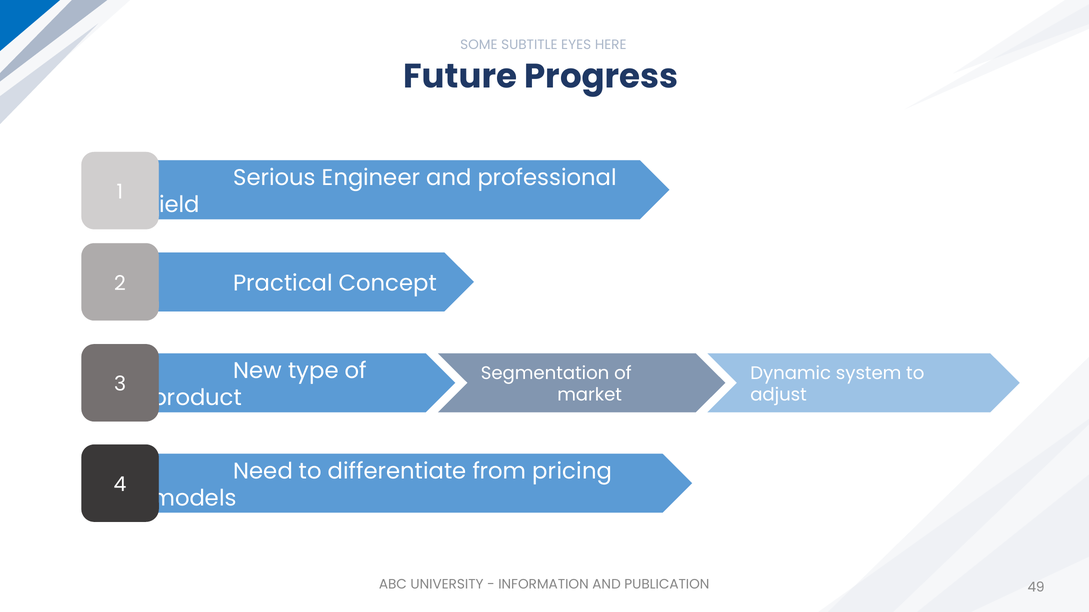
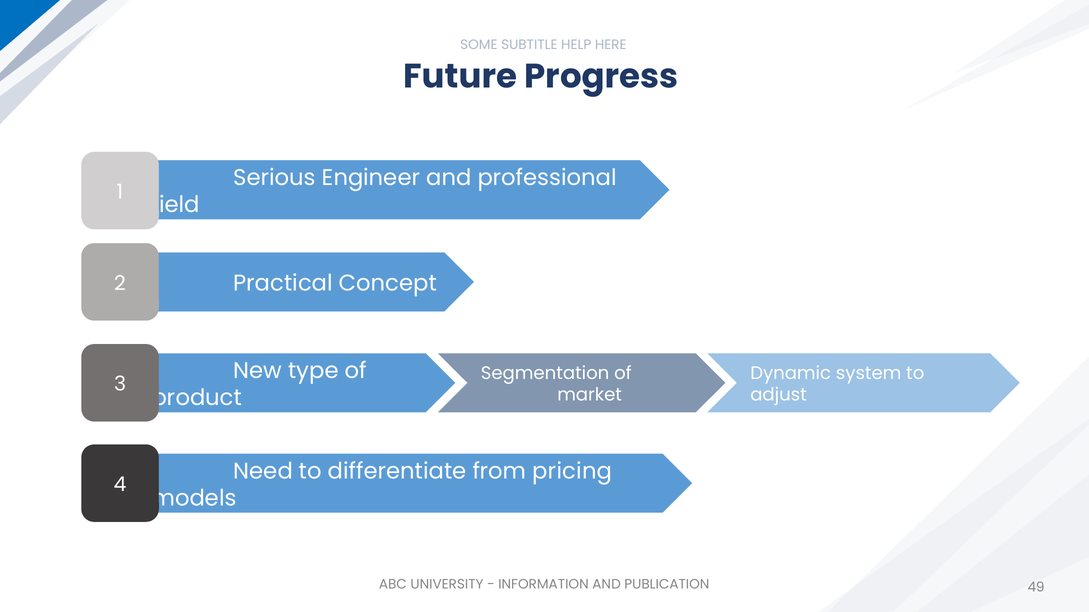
EYES: EYES -> HELP
